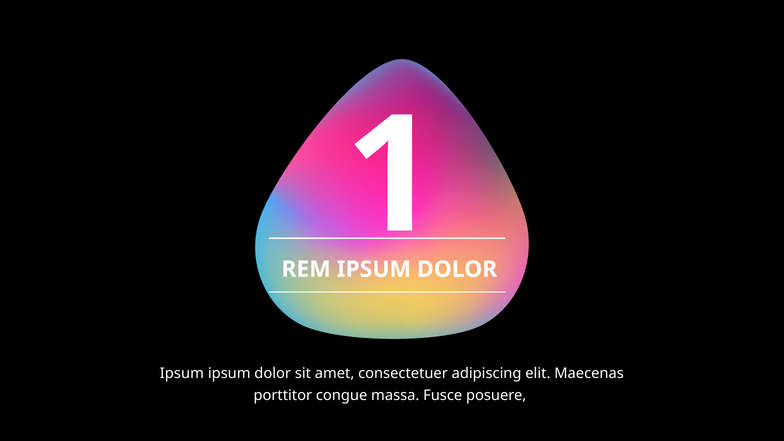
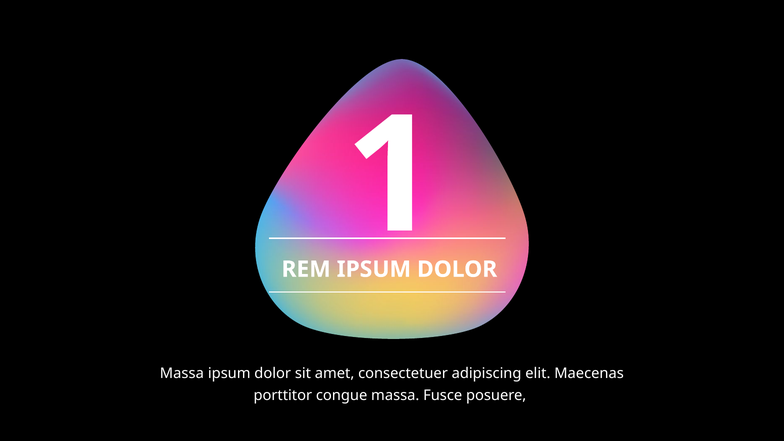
Ipsum at (182, 373): Ipsum -> Massa
